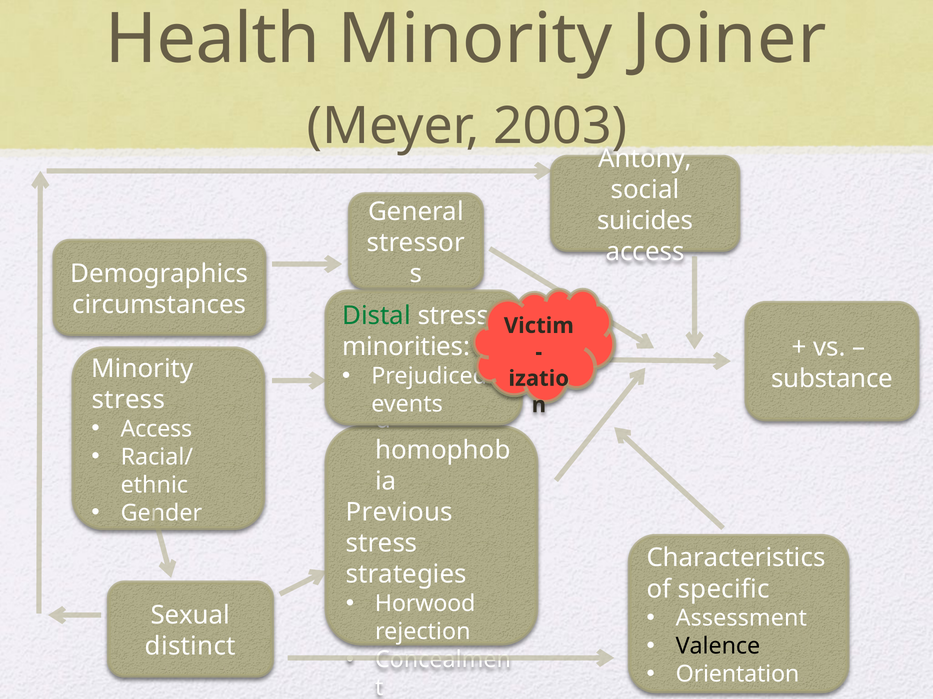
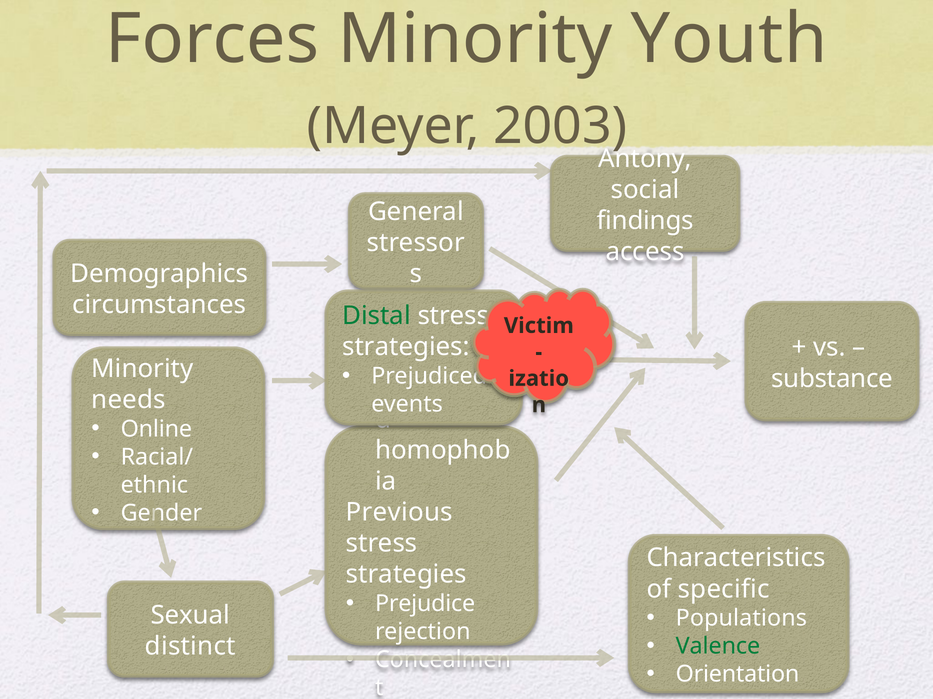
Health: Health -> Forces
Joiner: Joiner -> Youth
suicides: suicides -> findings
minorities at (406, 347): minorities -> strategies
stress at (128, 400): stress -> needs
Access at (156, 429): Access -> Online
Horwood: Horwood -> Prejudice
Assessment: Assessment -> Populations
Valence colour: black -> green
